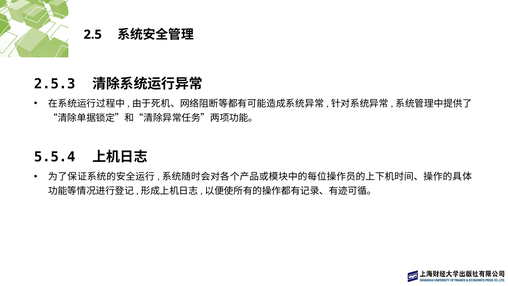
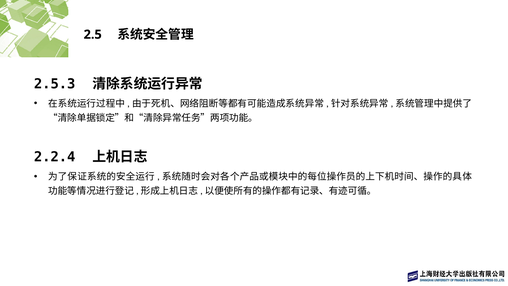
5.5.4: 5.5.4 -> 2.2.4
